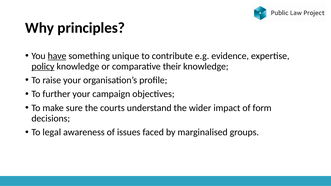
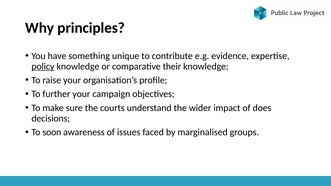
have underline: present -> none
form: form -> does
legal: legal -> soon
